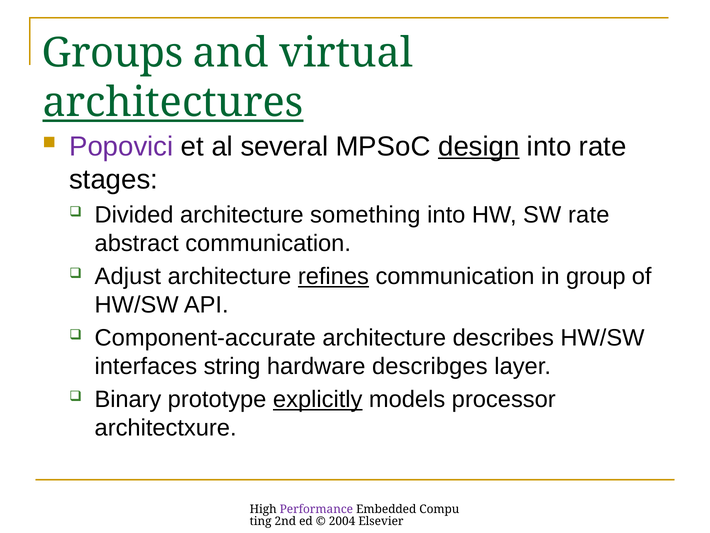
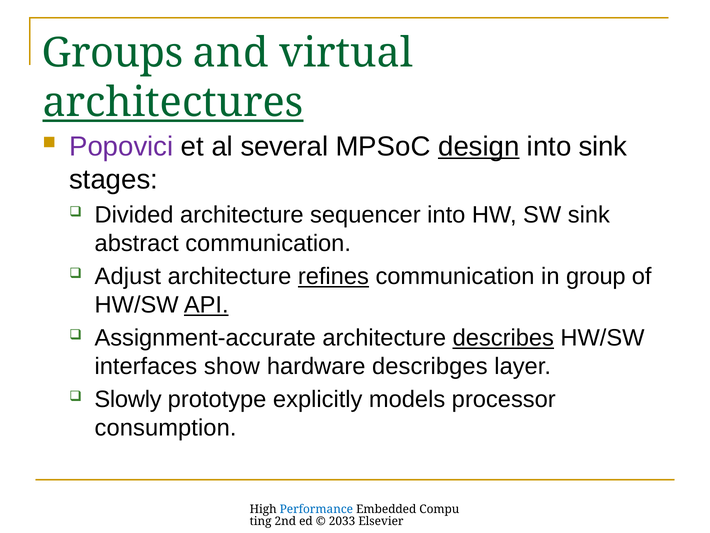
into rate: rate -> sink
something: something -> sequencer
SW rate: rate -> sink
API underline: none -> present
Component-accurate: Component-accurate -> Assignment-accurate
describes underline: none -> present
string: string -> show
Binary: Binary -> Slowly
explicitly underline: present -> none
architectxure: architectxure -> consumption
Performance colour: purple -> blue
2004: 2004 -> 2033
